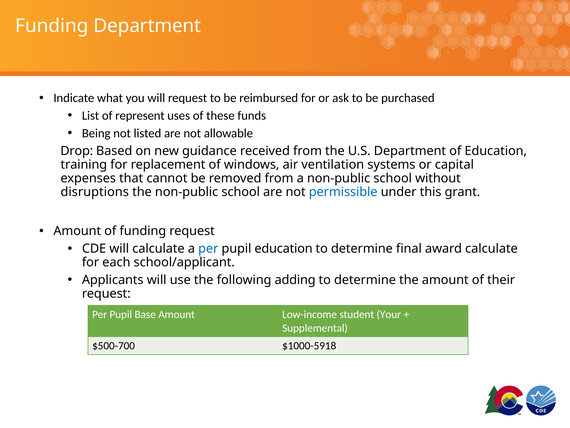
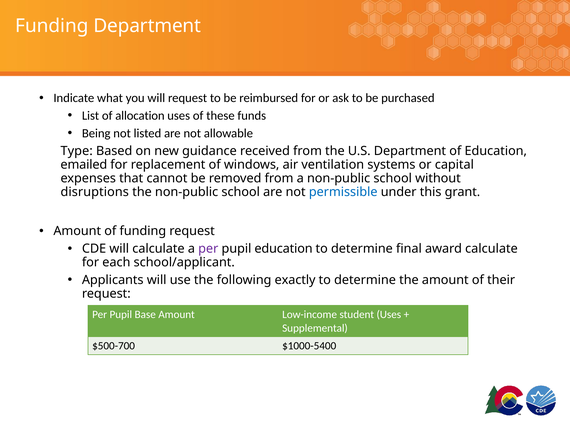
represent: represent -> allocation
Drop: Drop -> Type
training: training -> emailed
per at (208, 248) colour: blue -> purple
adding: adding -> exactly
student Your: Your -> Uses
$1000-5918: $1000-5918 -> $1000-5400
